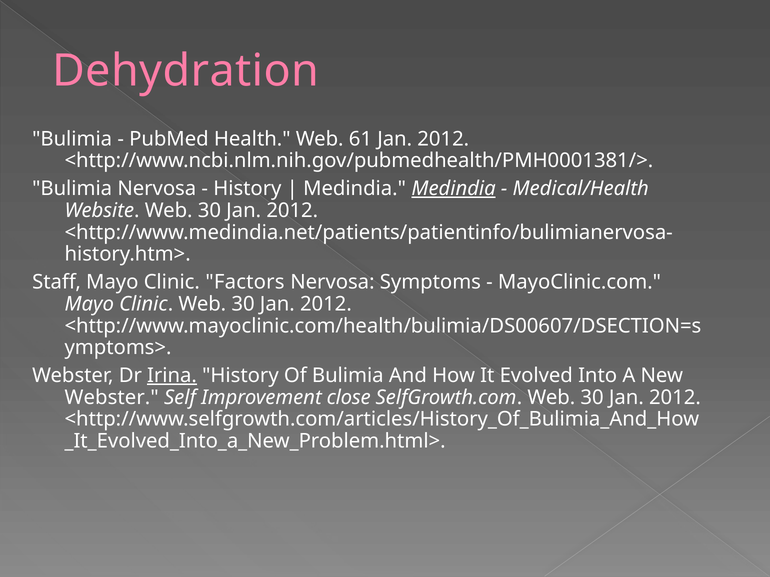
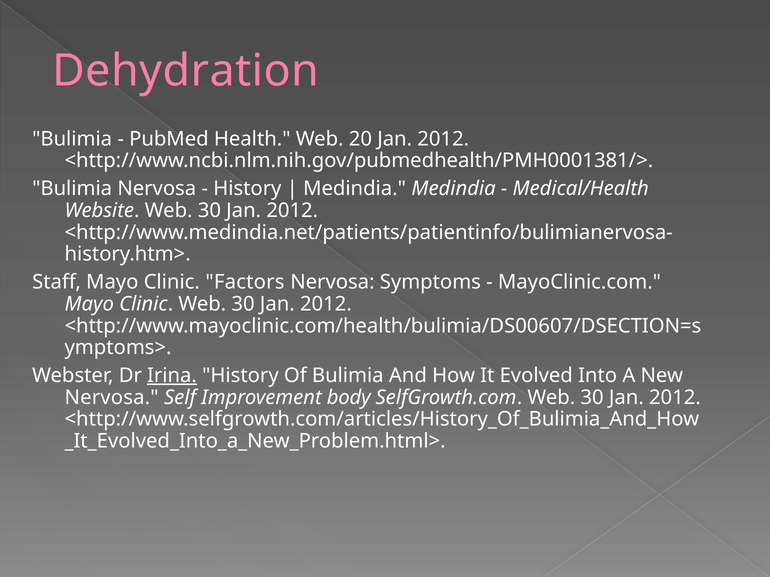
61: 61 -> 20
Medindia at (454, 189) underline: present -> none
Webster at (112, 398): Webster -> Nervosa
close: close -> body
